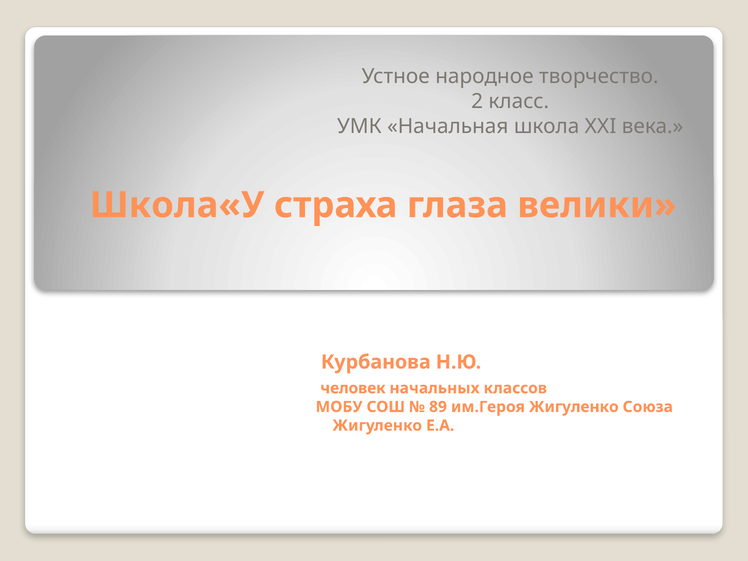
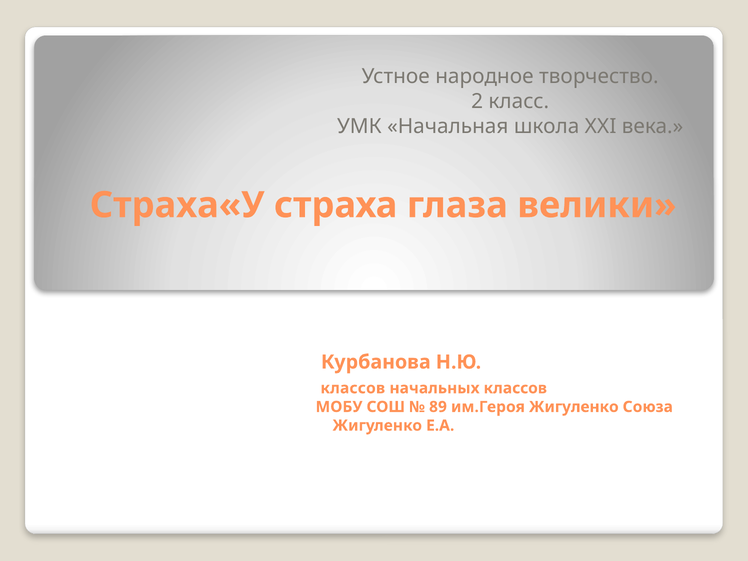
Школа«У: Школа«У -> Страха«У
человек at (353, 388): человек -> классов
